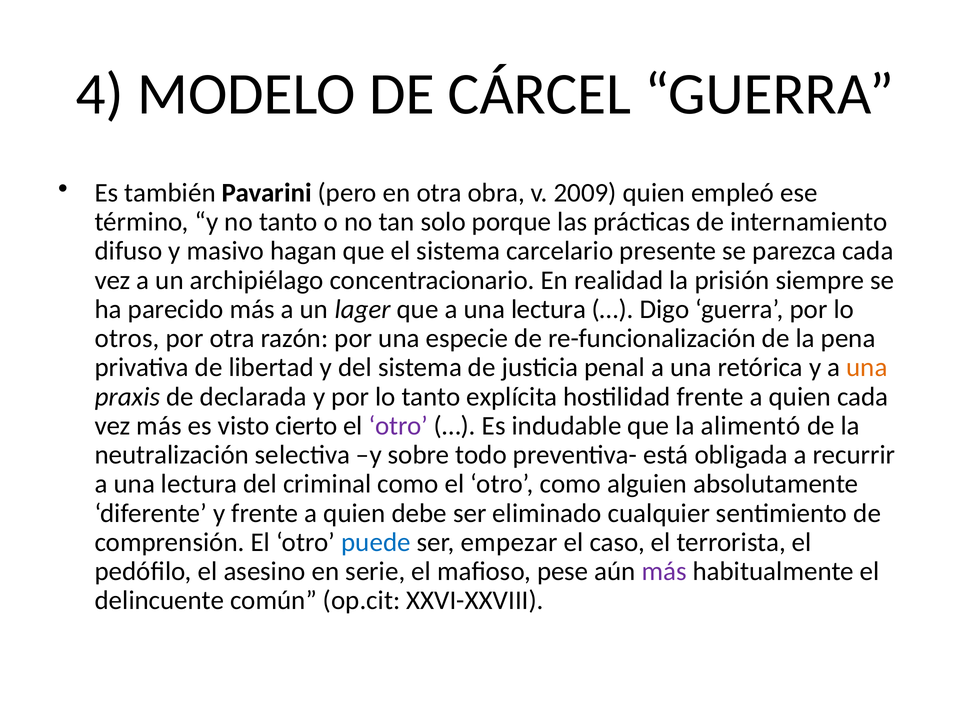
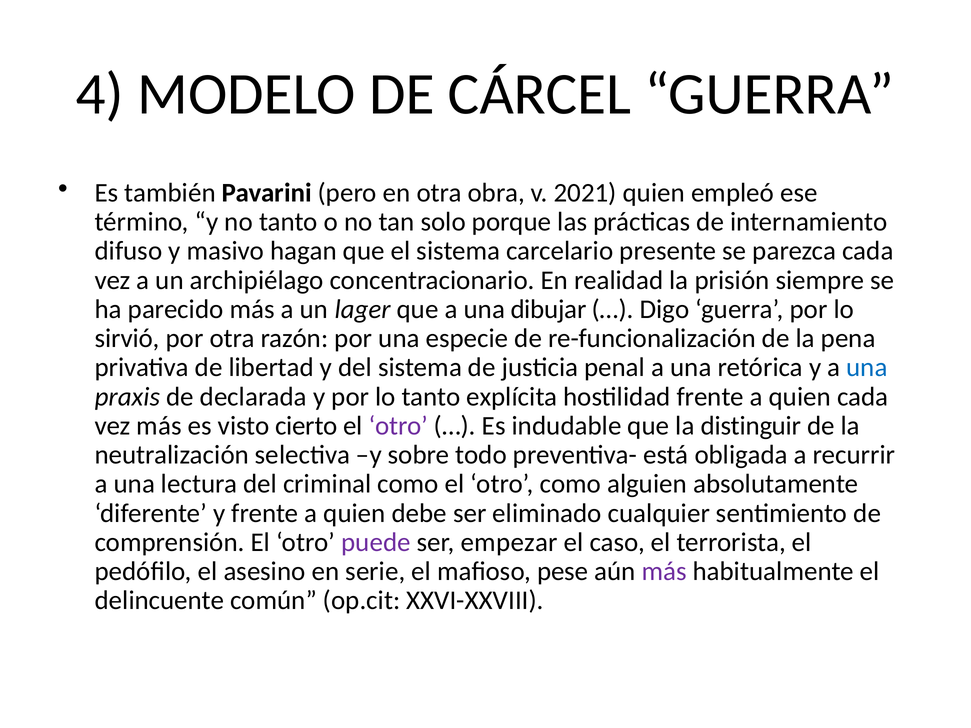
2009: 2009 -> 2021
que a una lectura: lectura -> dibujar
otros: otros -> sirvió
una at (867, 368) colour: orange -> blue
alimentó: alimentó -> distinguir
puede colour: blue -> purple
